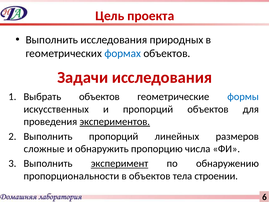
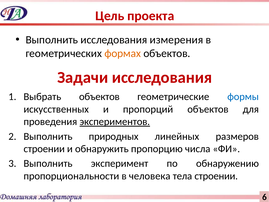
природных: природных -> измерения
формах colour: blue -> orange
Выполнить пропорций: пропорций -> природных
сложные at (44, 149): сложные -> строении
эксперимент underline: present -> none
в объектов: объектов -> человека
